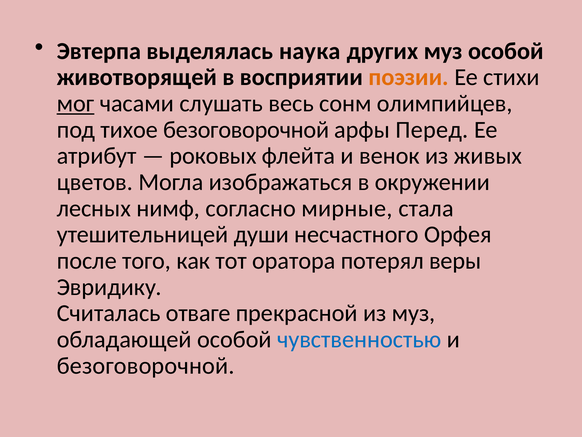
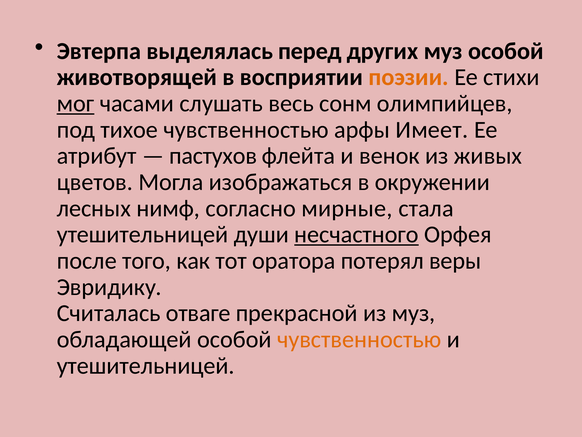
наука: наука -> перед
тихое безоговорочной: безоговорочной -> чувственностью
Перед: Перед -> Имеет
роковых: роковых -> пастухов
несчастного underline: none -> present
чувственностью at (359, 339) colour: blue -> orange
безоговорочной at (146, 365): безоговорочной -> утешительницей
